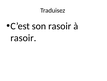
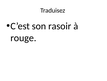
rasoir at (23, 38): rasoir -> rouge
